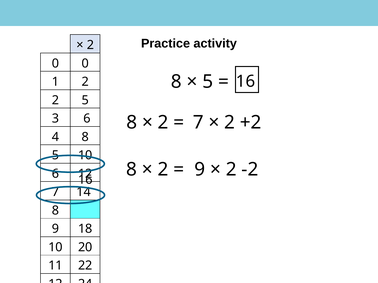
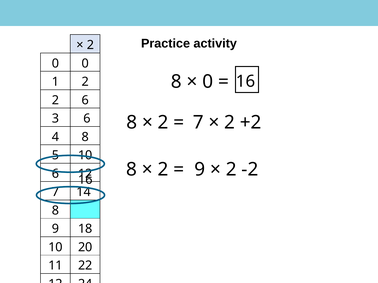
5 at (208, 82): 5 -> 0
2 5: 5 -> 6
